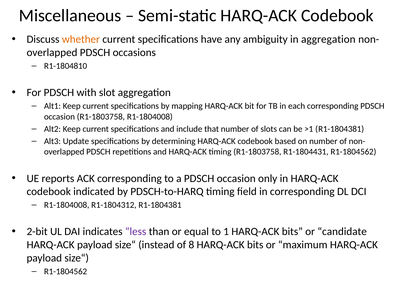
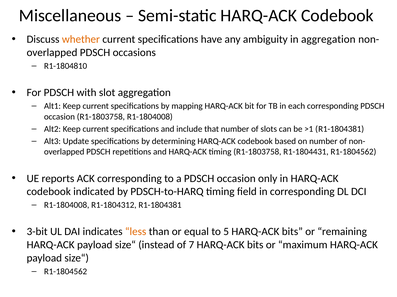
2-bit: 2-bit -> 3-bit
less colour: purple -> orange
1: 1 -> 5
candidate: candidate -> remaining
8: 8 -> 7
